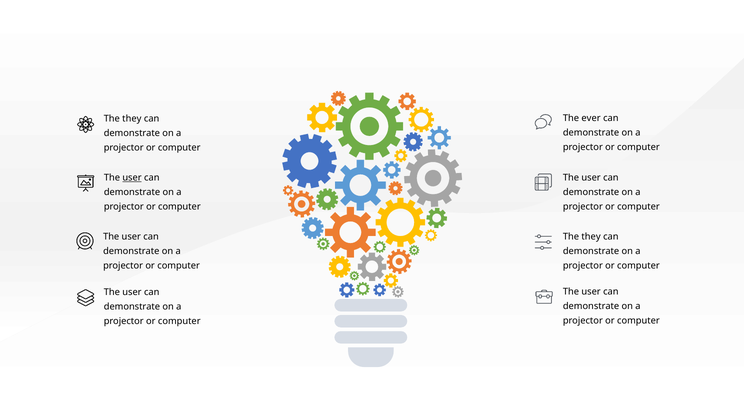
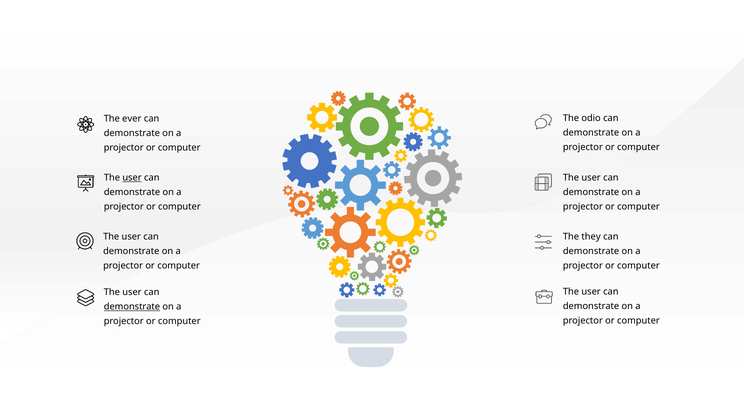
ever: ever -> odio
they at (132, 119): they -> ever
demonstrate at (132, 307) underline: none -> present
